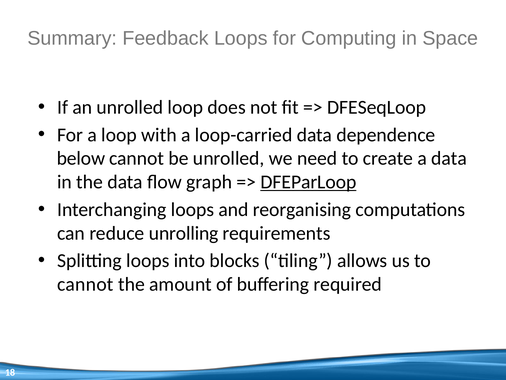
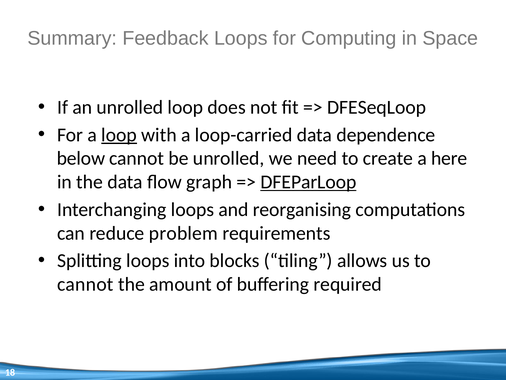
loop at (119, 135) underline: none -> present
a data: data -> here
unrolling: unrolling -> problem
